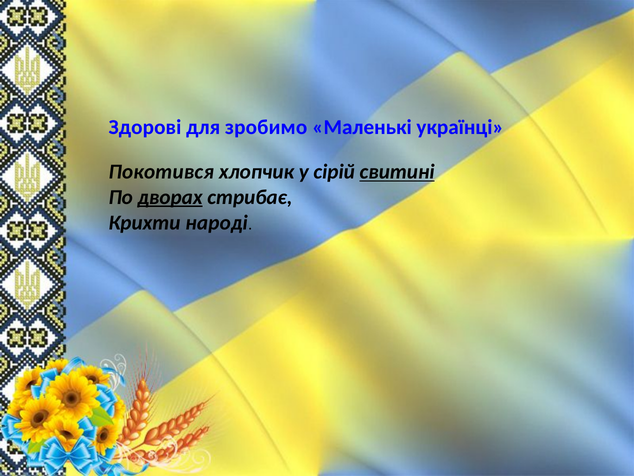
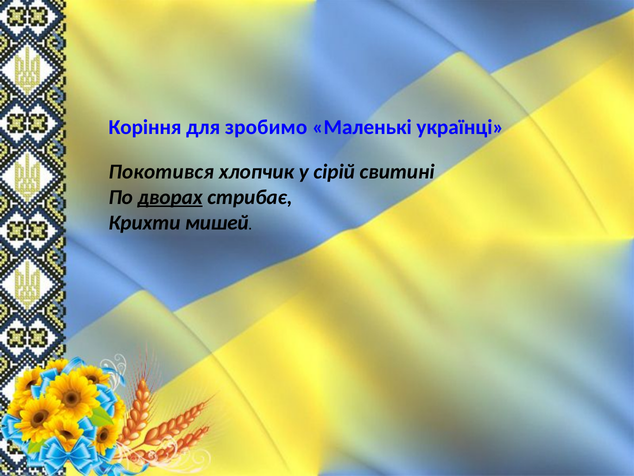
Здорові: Здорові -> Коріння
свитині underline: present -> none
народі: народі -> мишей
